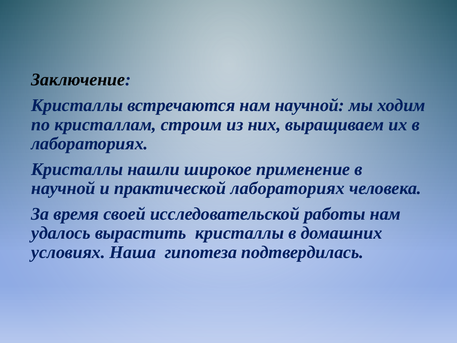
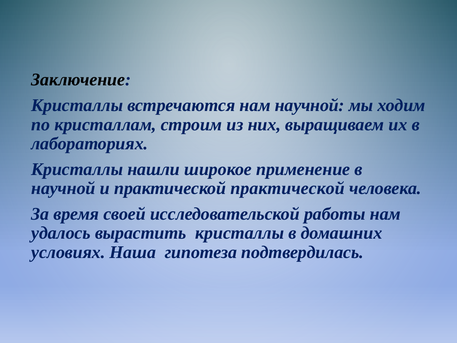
практической лабораториях: лабораториях -> практической
